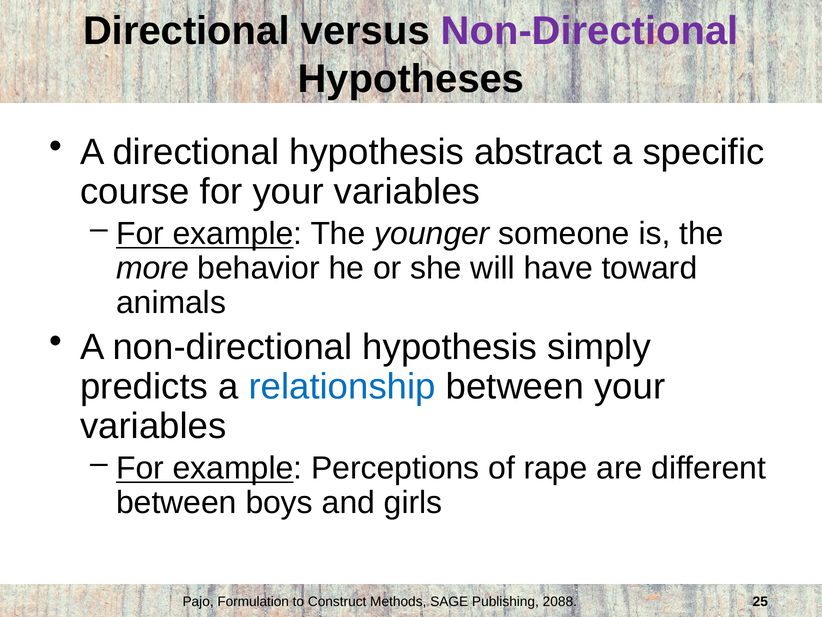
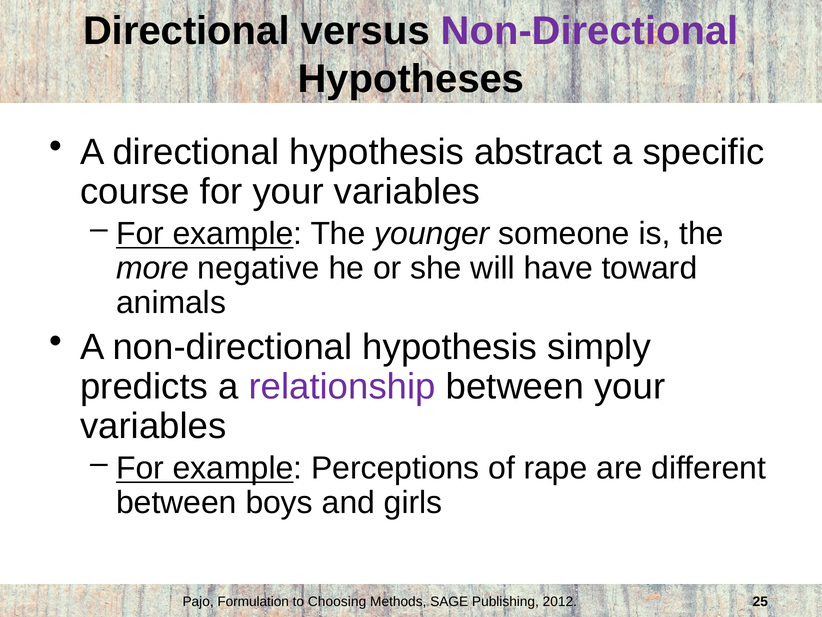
behavior: behavior -> negative
relationship colour: blue -> purple
Construct: Construct -> Choosing
2088: 2088 -> 2012
